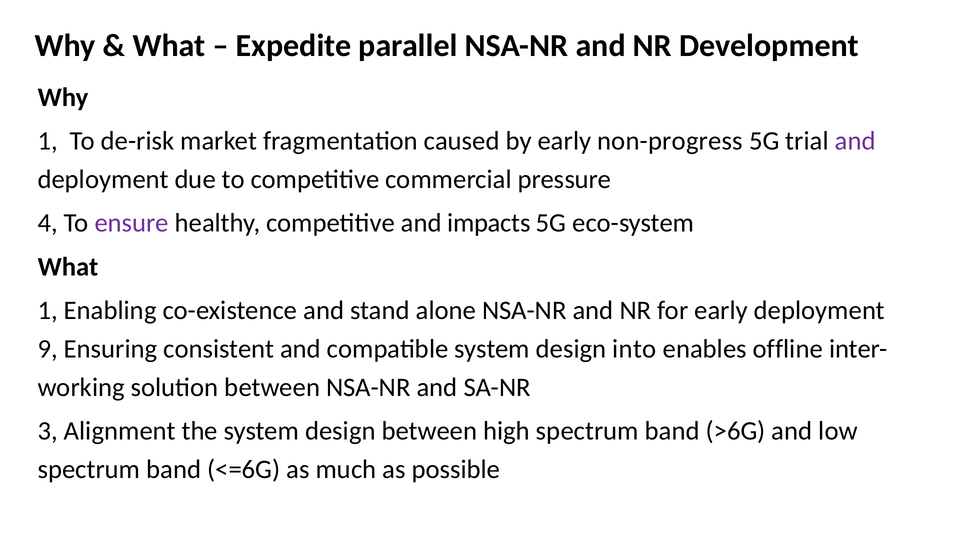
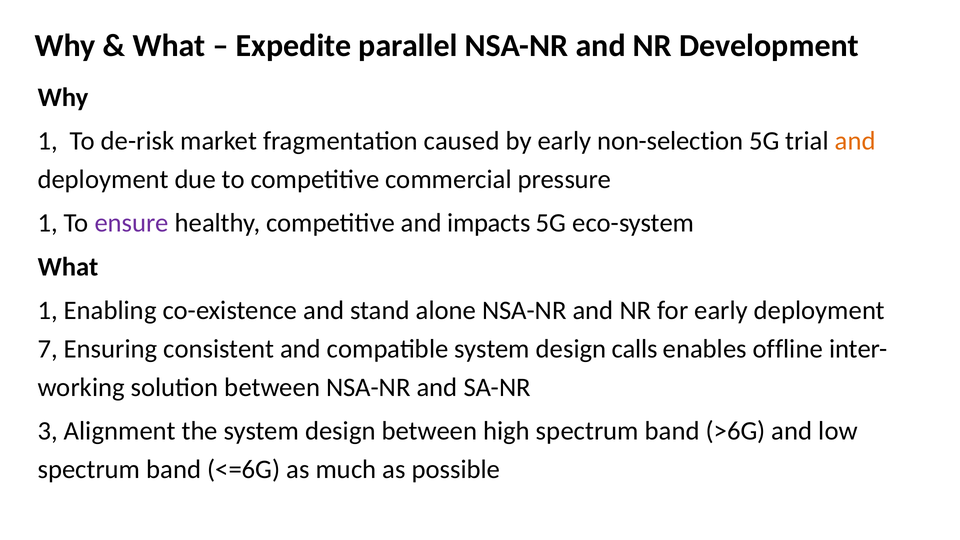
non-progress: non-progress -> non-selection
and at (855, 141) colour: purple -> orange
4 at (48, 223): 4 -> 1
9: 9 -> 7
into: into -> calls
